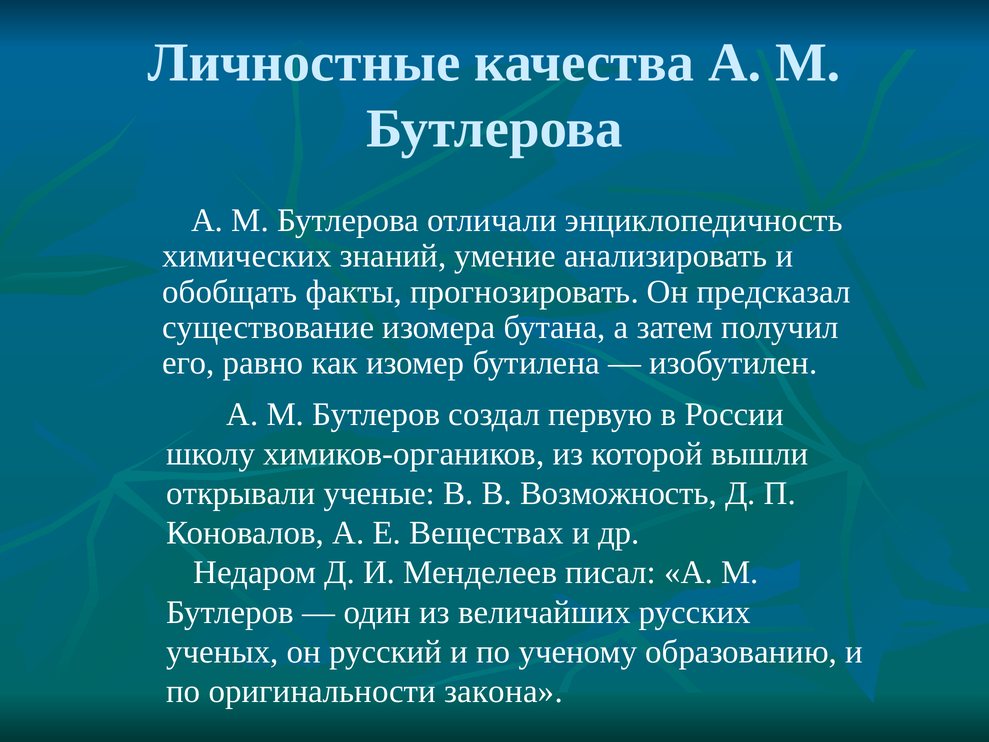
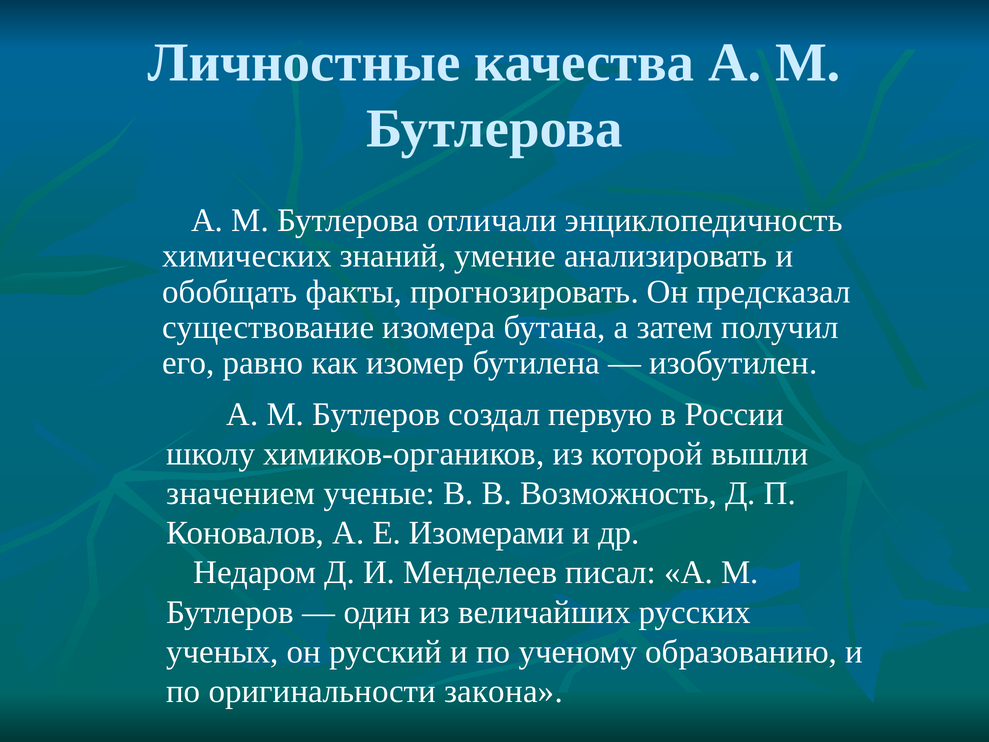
открывали: открывали -> значением
Веществах: Веществах -> Изомерами
